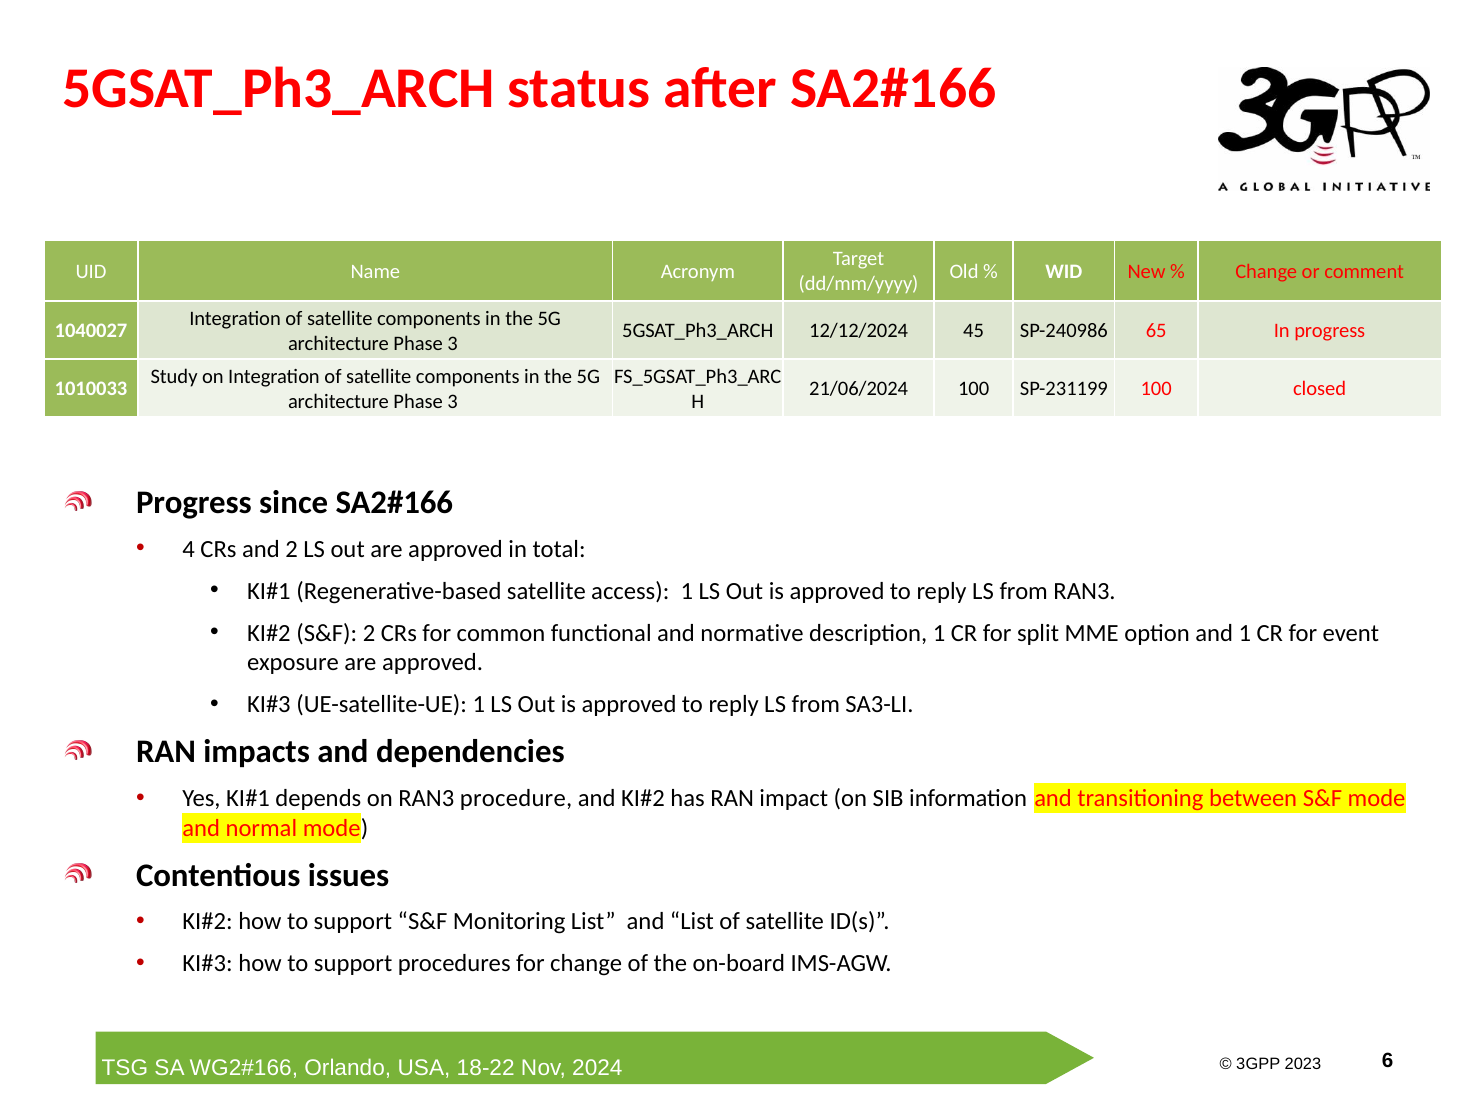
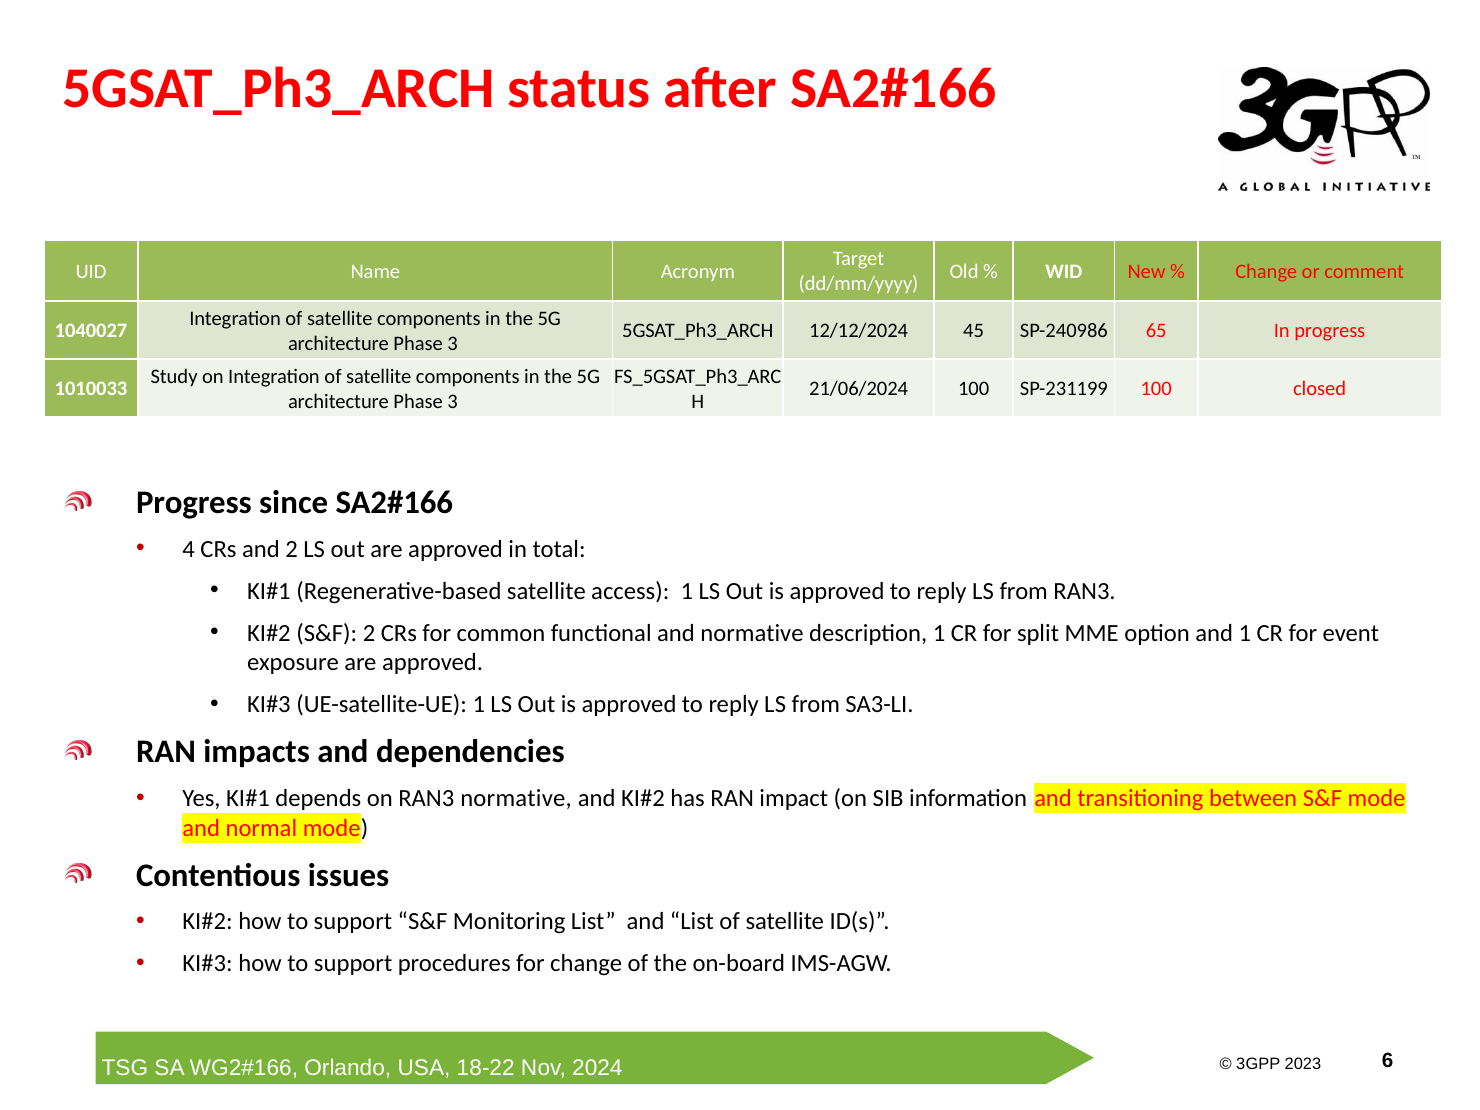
RAN3 procedure: procedure -> normative
